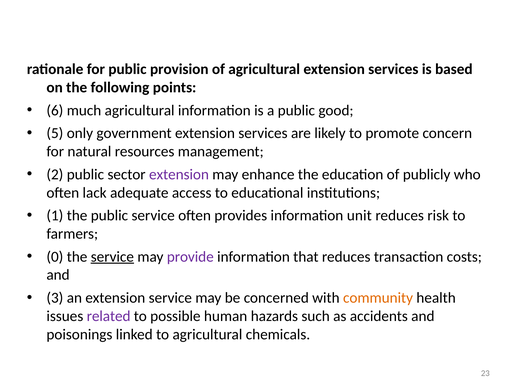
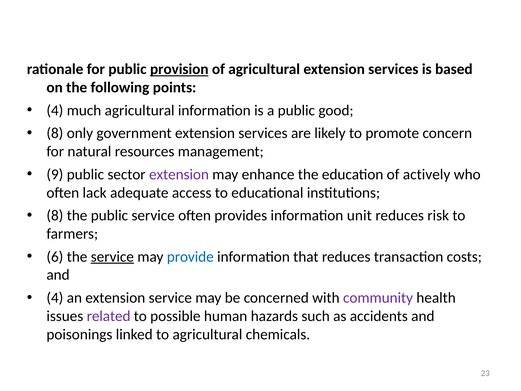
provision underline: none -> present
6 at (55, 110): 6 -> 4
5 at (55, 133): 5 -> 8
2: 2 -> 9
publicly: publicly -> actively
1 at (55, 215): 1 -> 8
0: 0 -> 6
provide colour: purple -> blue
3 at (55, 298): 3 -> 4
community colour: orange -> purple
